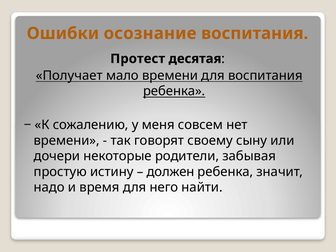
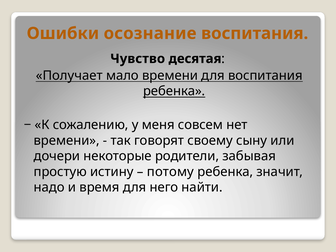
Протест: Протест -> Чувство
должен: должен -> потому
